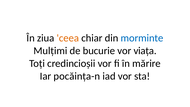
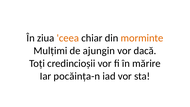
morminte colour: blue -> orange
bucurie: bucurie -> ajungin
viața: viața -> dacă
